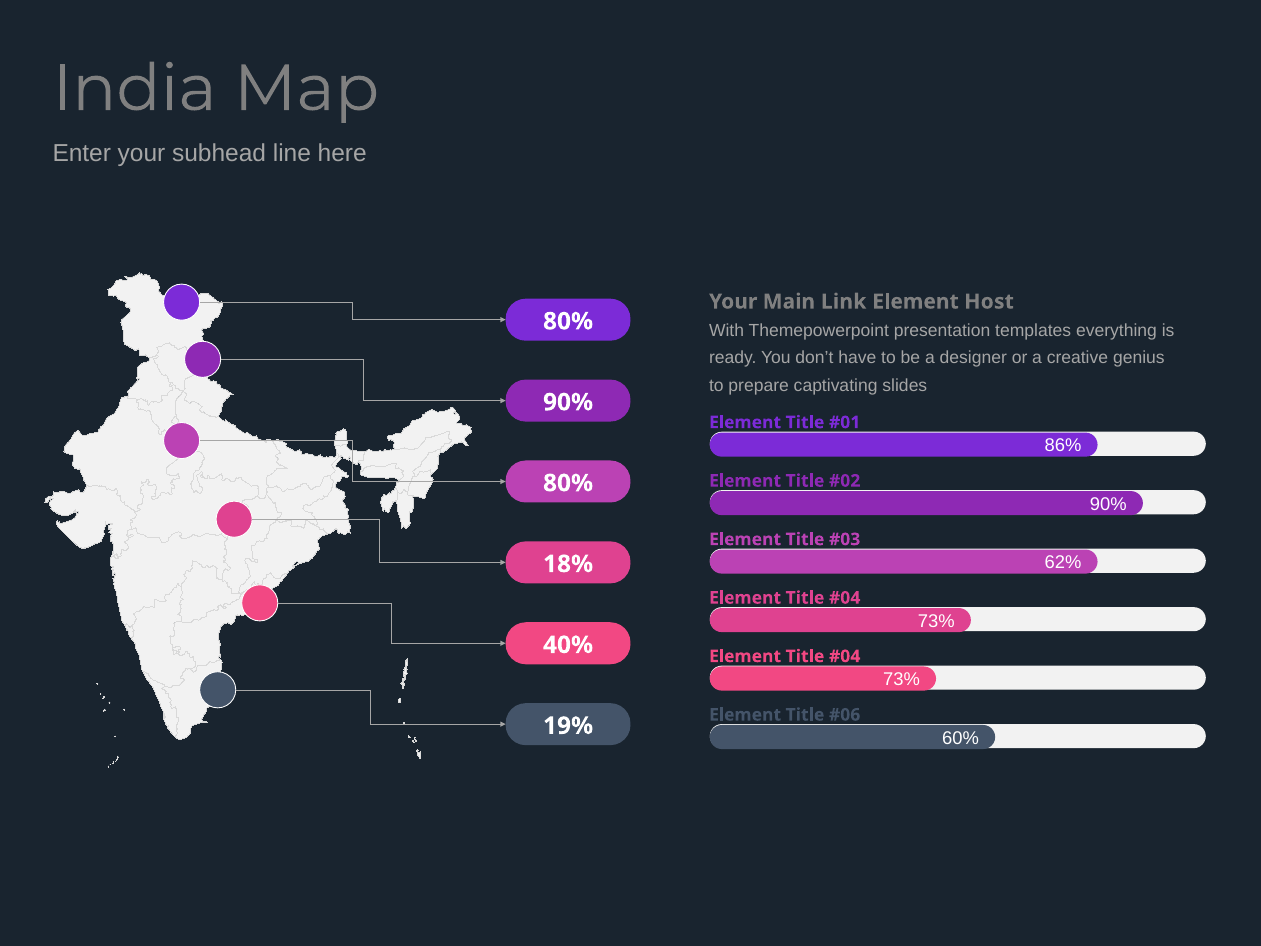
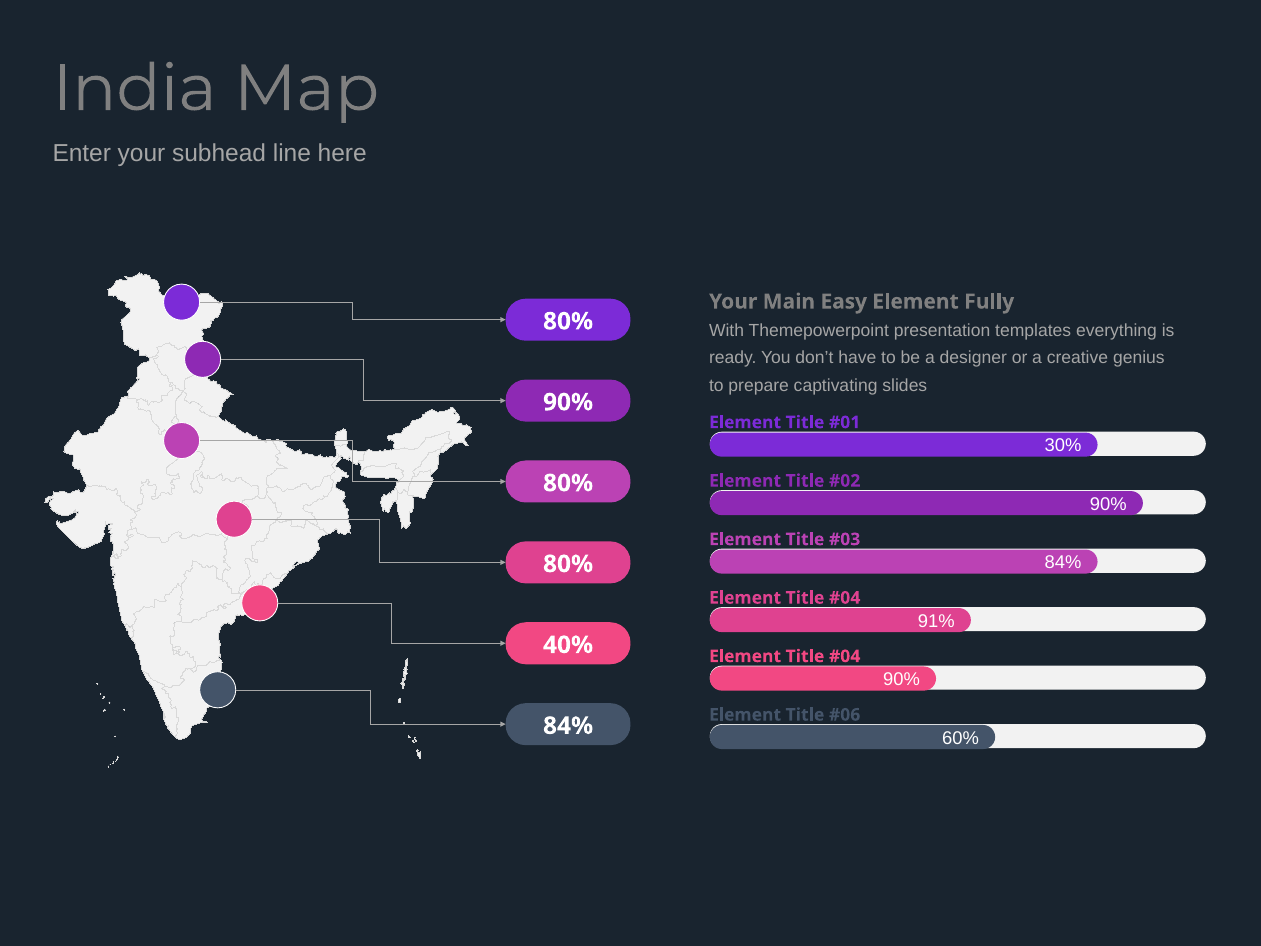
Link: Link -> Easy
Host: Host -> Fully
86%: 86% -> 30%
62% at (1063, 563): 62% -> 84%
18% at (568, 564): 18% -> 80%
73% at (936, 621): 73% -> 91%
73% at (901, 680): 73% -> 90%
19% at (568, 726): 19% -> 84%
